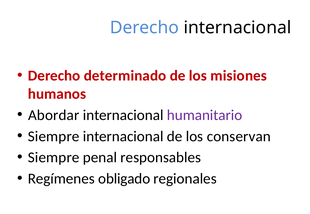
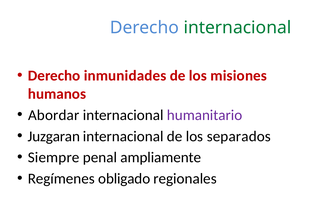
internacional at (237, 28) colour: black -> green
determinado: determinado -> inmunidades
Siempre at (54, 137): Siempre -> Juzgaran
conservan: conservan -> separados
responsables: responsables -> ampliamente
